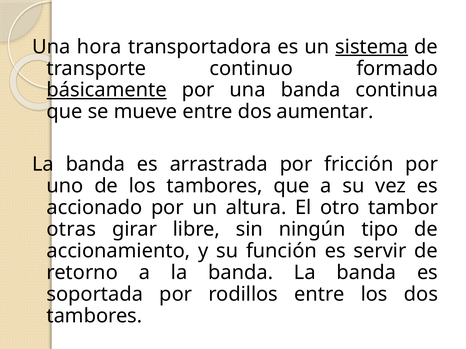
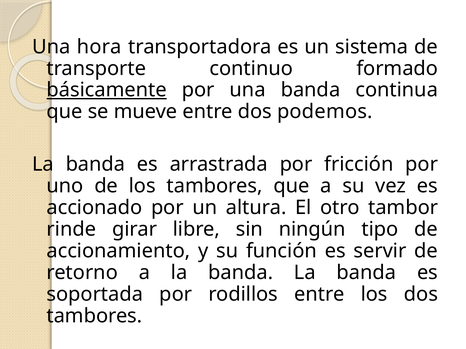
sistema underline: present -> none
aumentar: aumentar -> podemos
otras: otras -> rinde
